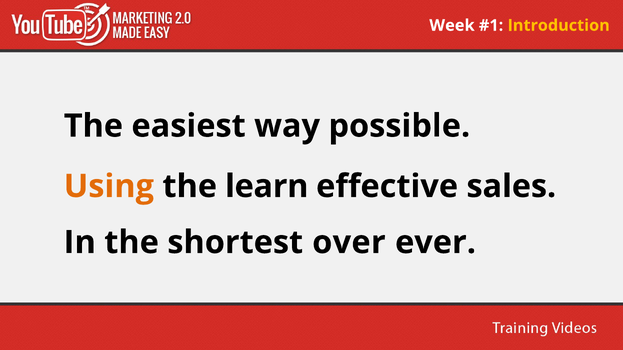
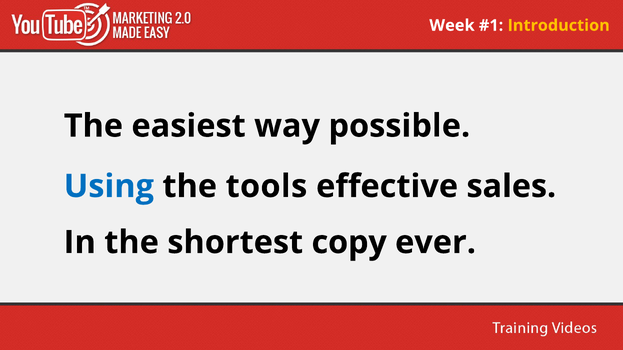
Using colour: orange -> blue
learn: learn -> tools
over: over -> copy
